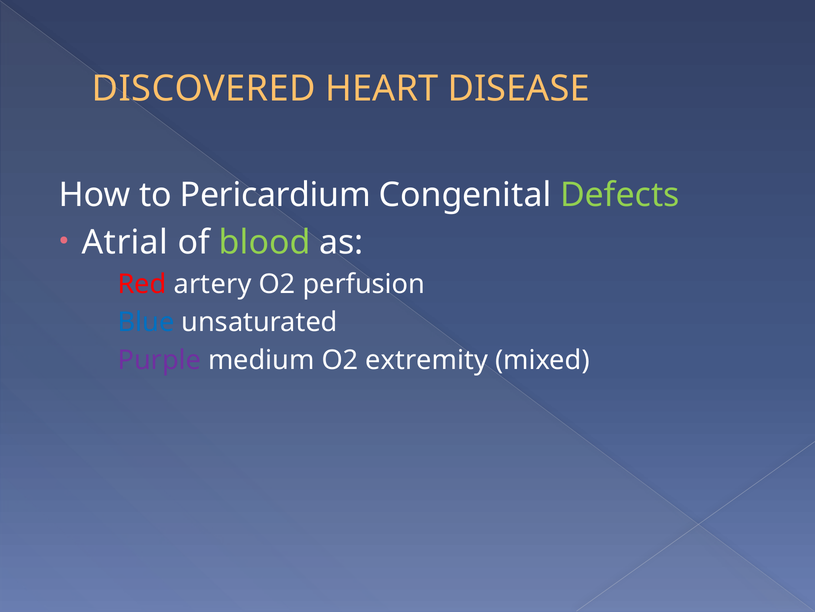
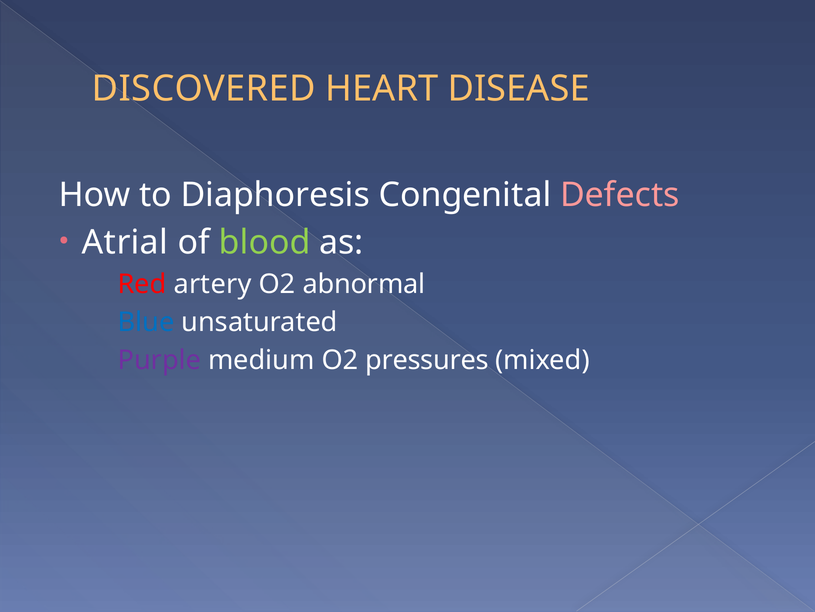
Pericardium: Pericardium -> Diaphoresis
Defects colour: light green -> pink
perfusion: perfusion -> abnormal
extremity: extremity -> pressures
